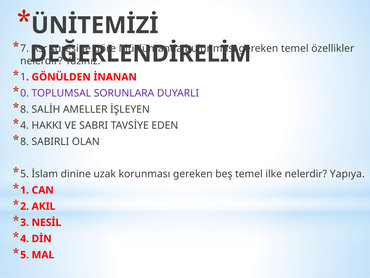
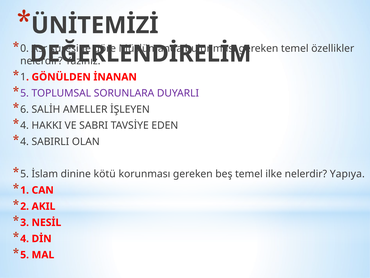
7: 7 -> 0
0 at (25, 93): 0 -> 5
8 at (25, 109): 8 -> 6
8 at (25, 141): 8 -> 4
uzak: uzak -> kötü
